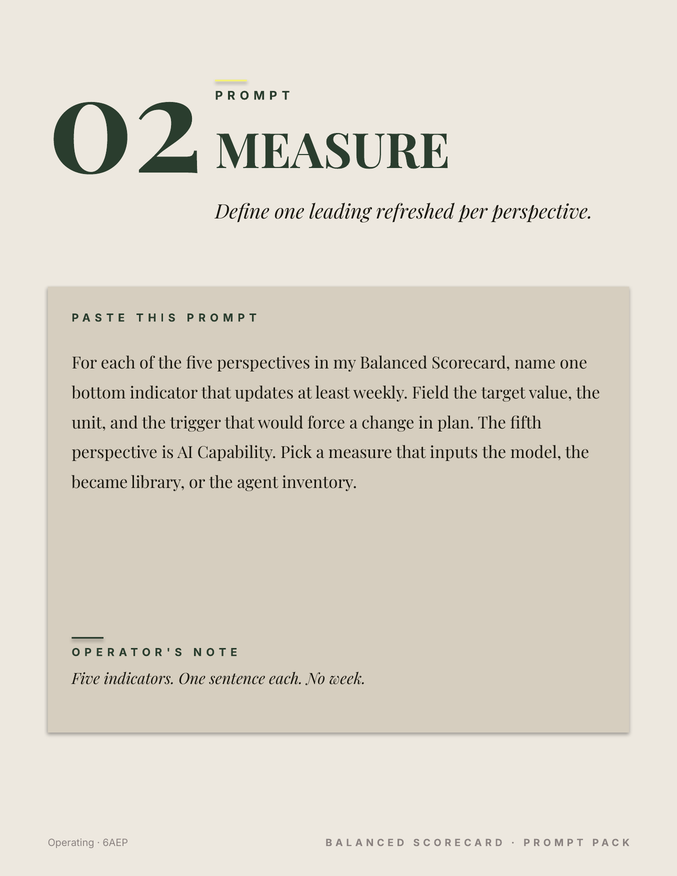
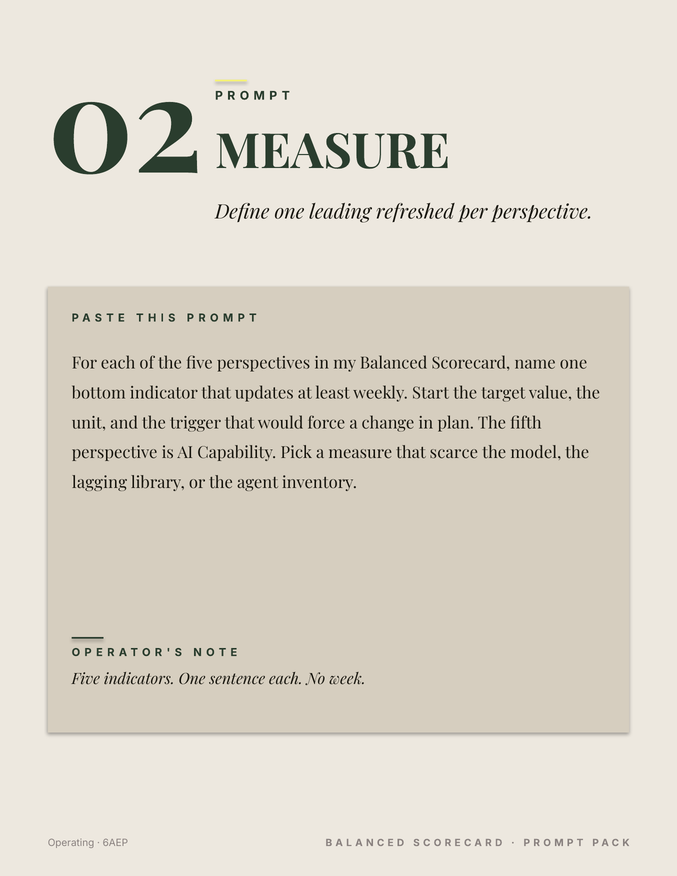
Field: Field -> Start
inputs: inputs -> scarce
became: became -> lagging
